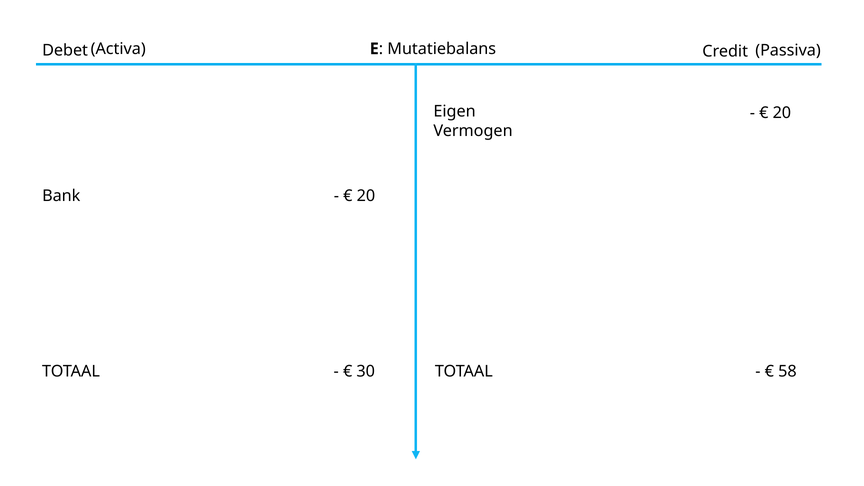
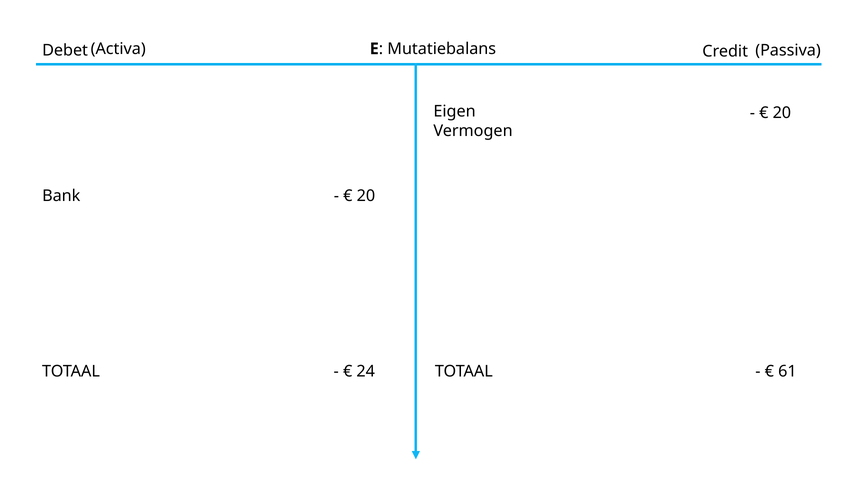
30: 30 -> 24
58: 58 -> 61
